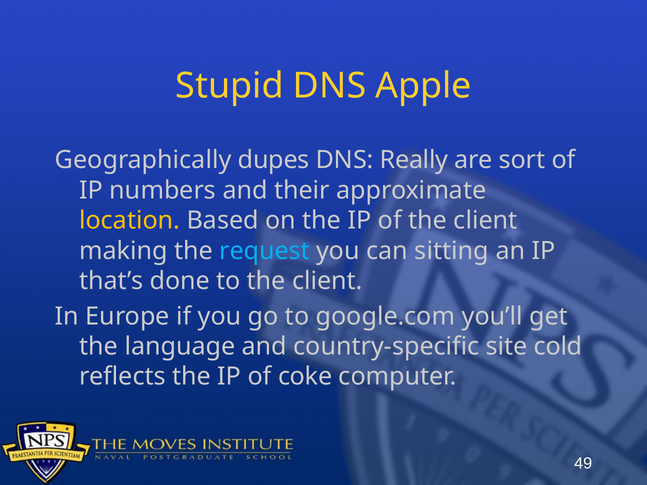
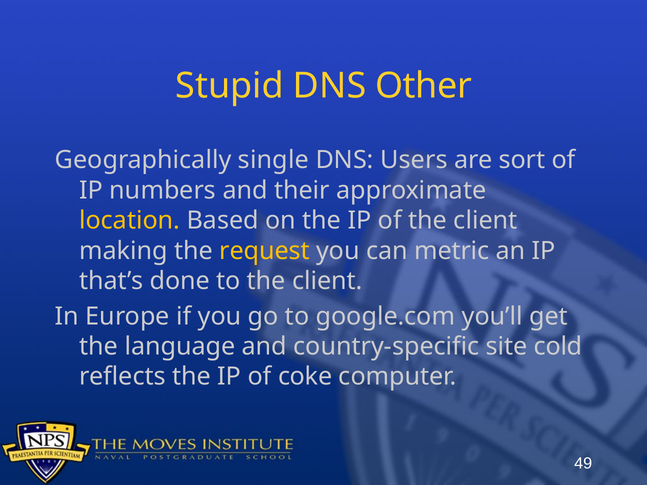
Apple: Apple -> Other
dupes: dupes -> single
Really: Really -> Users
request colour: light blue -> yellow
sitting: sitting -> metric
